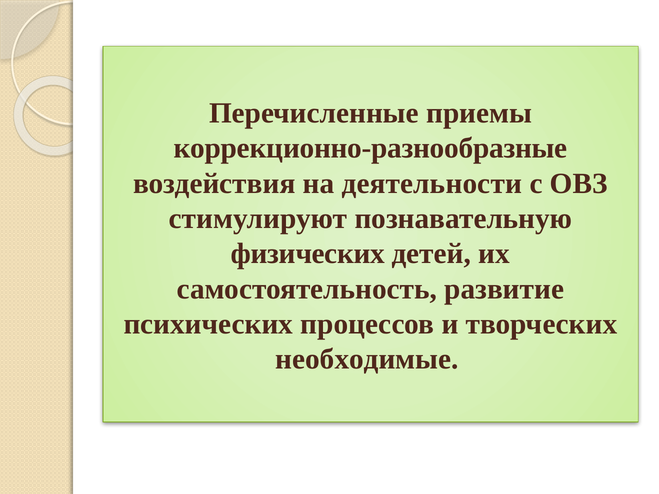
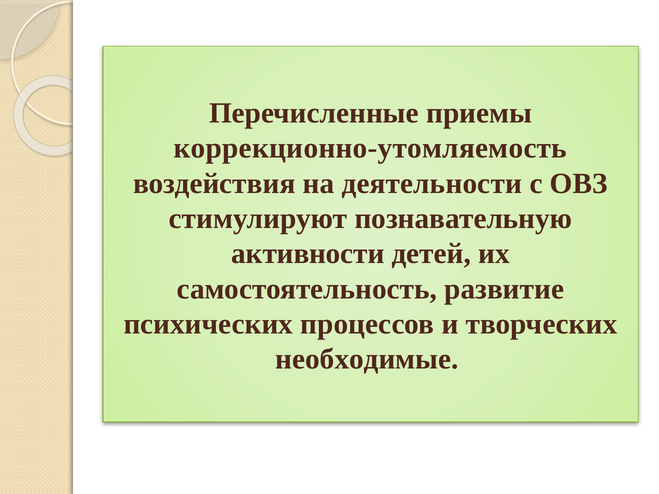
коррекционно-разнообразные: коррекционно-разнообразные -> коррекционно-утомляемость
физических: физических -> активности
